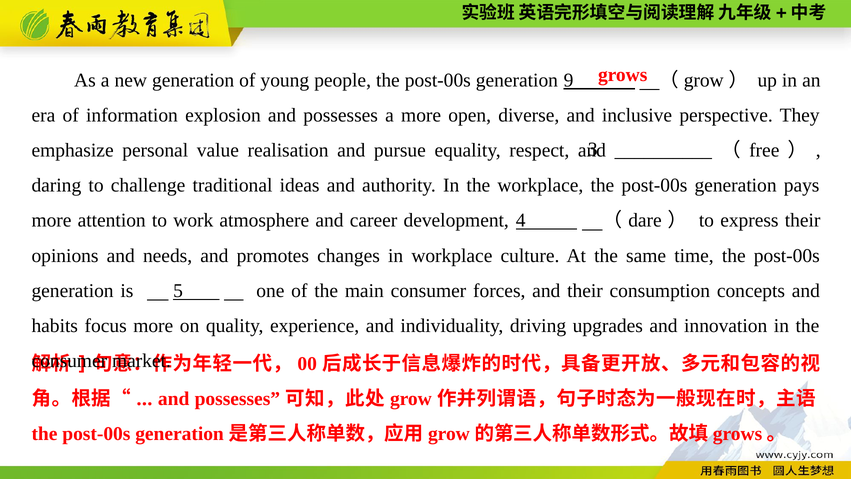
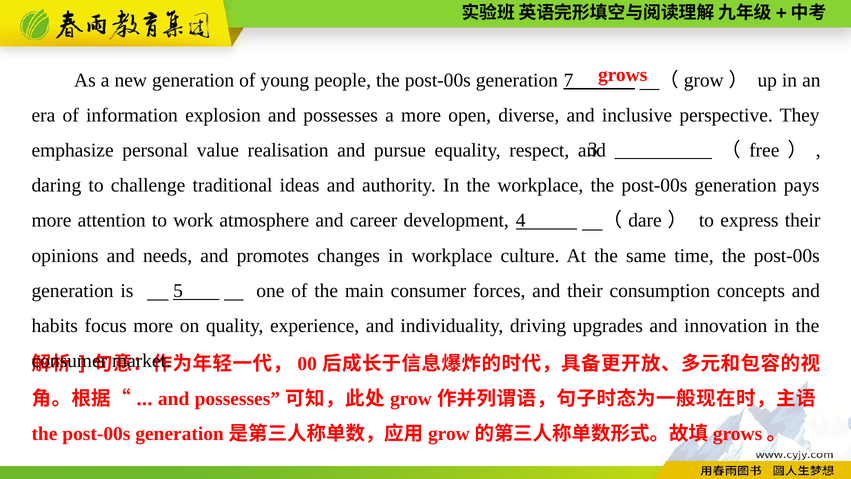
9: 9 -> 7
